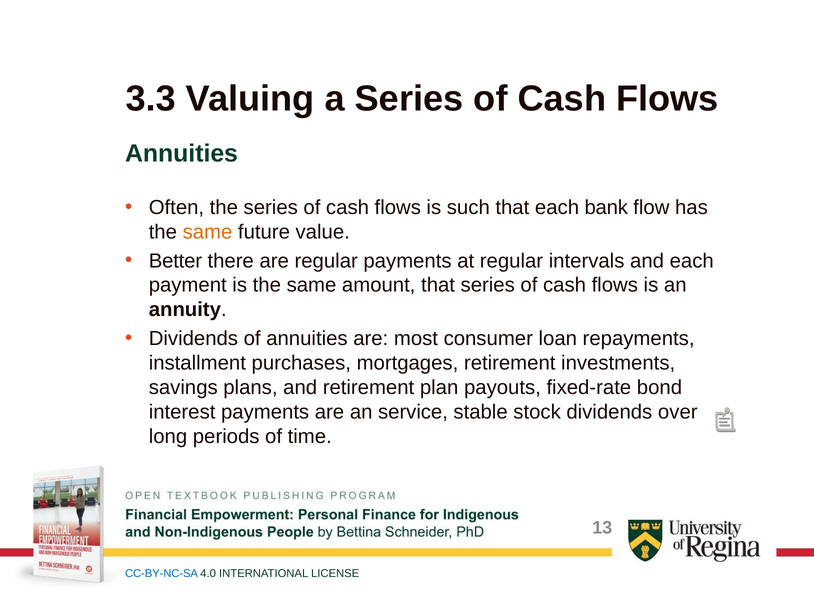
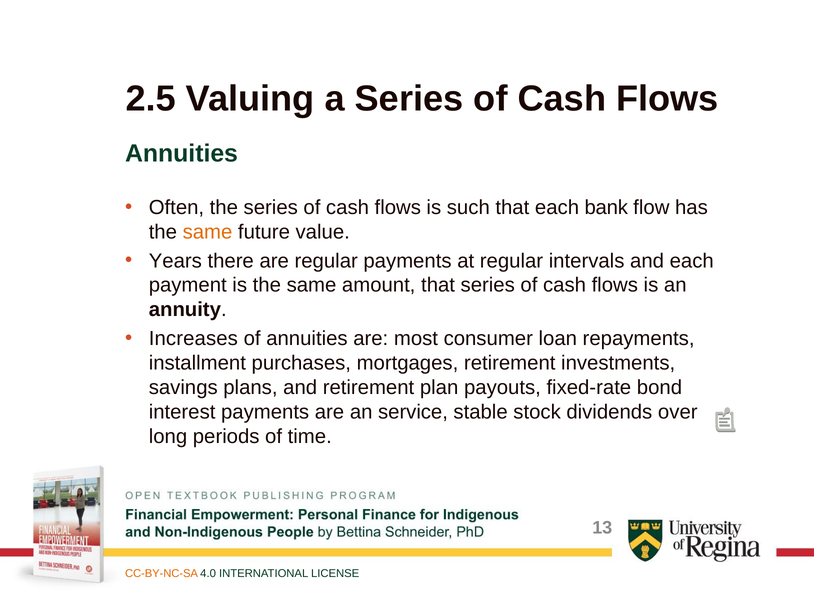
3.3: 3.3 -> 2.5
Better: Better -> Years
Dividends at (193, 338): Dividends -> Increases
CC-BY-NC-SA colour: blue -> orange
